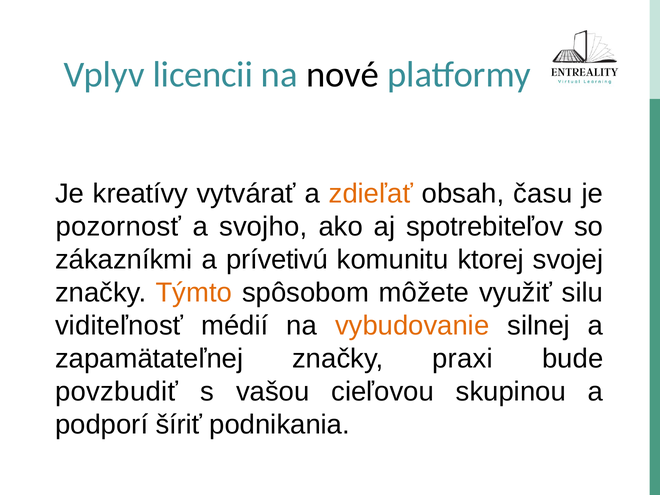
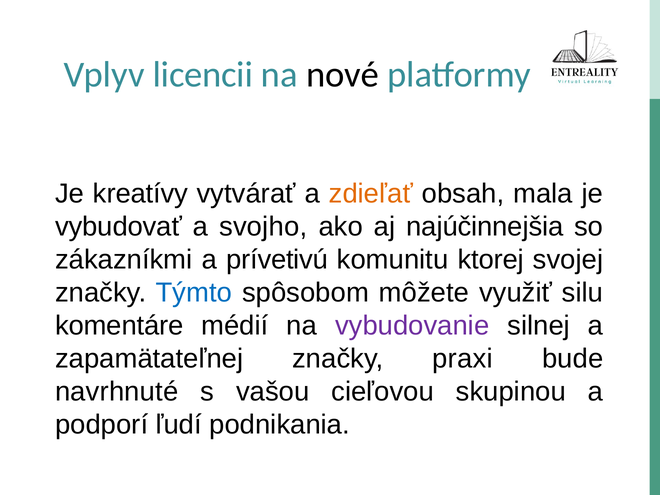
času: času -> mala
pozornosť: pozornosť -> vybudovať
spotrebiteľov: spotrebiteľov -> najúčinnejšia
Týmto colour: orange -> blue
viditeľnosť: viditeľnosť -> komentáre
vybudovanie colour: orange -> purple
povzbudiť: povzbudiť -> navrhnuté
šíriť: šíriť -> ľudí
